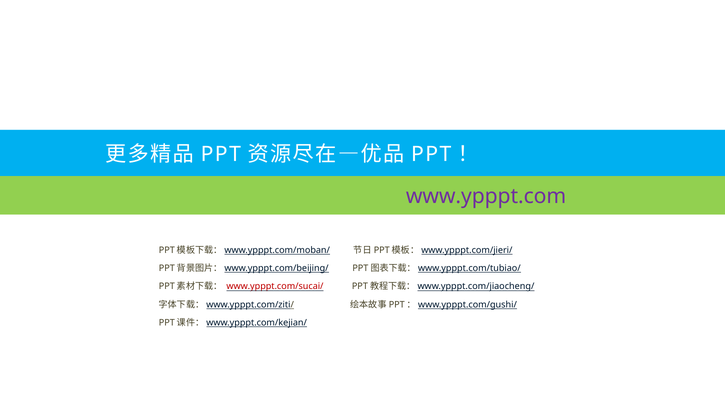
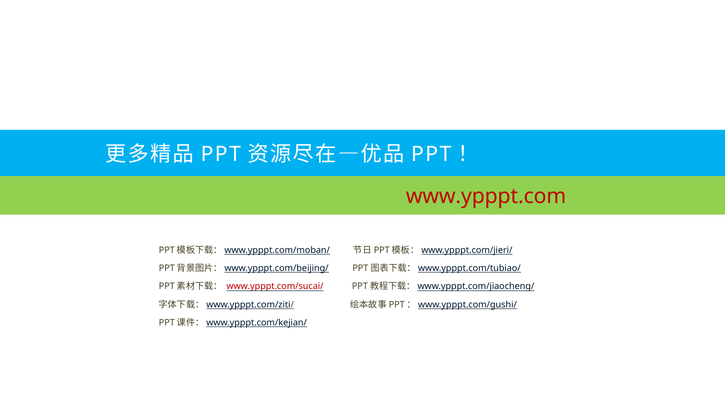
www.ypppt.com colour: purple -> red
